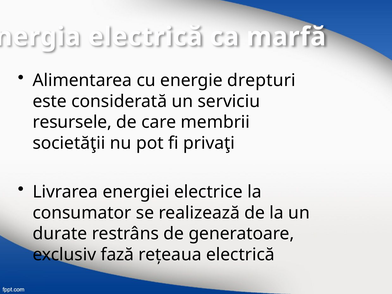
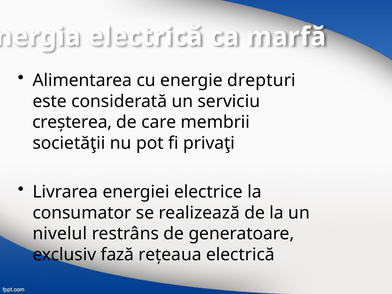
resursele: resursele -> creşterea
durate: durate -> nivelul
